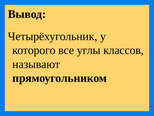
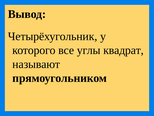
классов: классов -> квадрат
